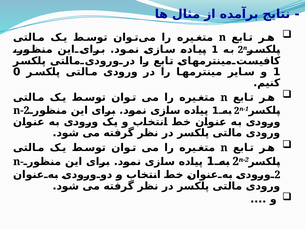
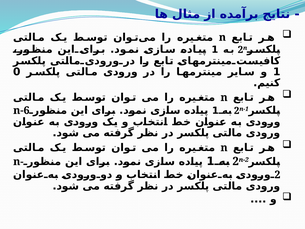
n-2: n-2 -> n-6
